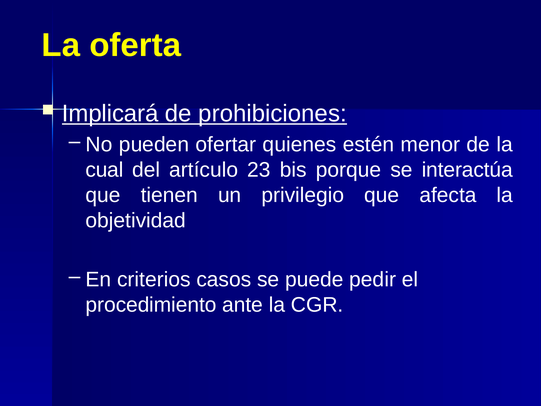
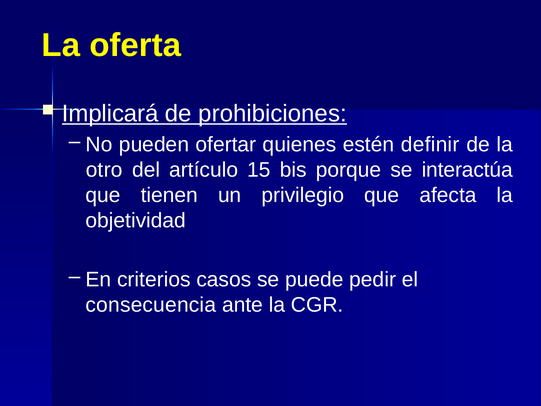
menor: menor -> definir
cual: cual -> otro
23: 23 -> 15
procedimiento: procedimiento -> consecuencia
